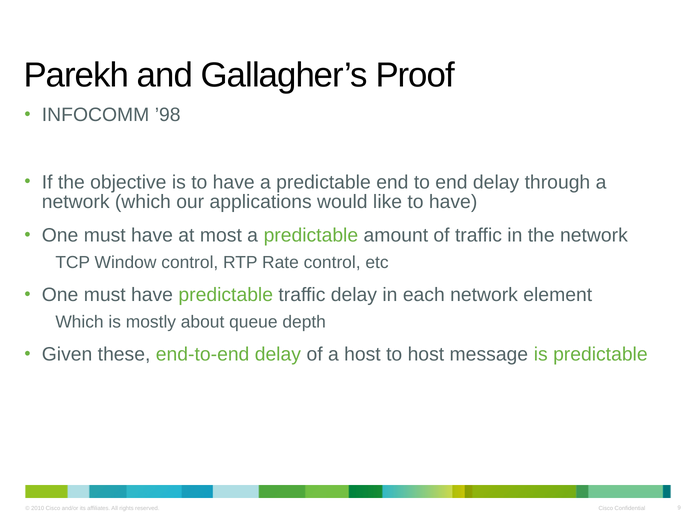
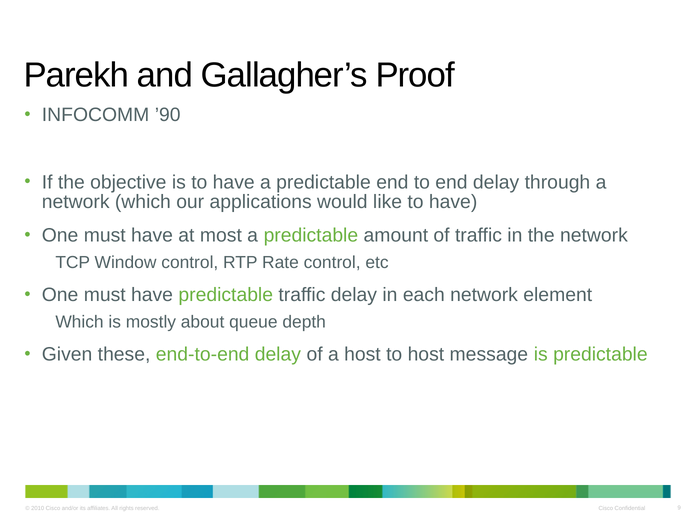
’98: ’98 -> ’90
